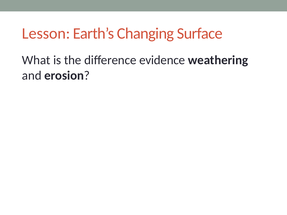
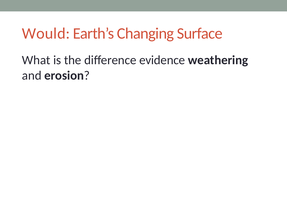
Lesson: Lesson -> Would
